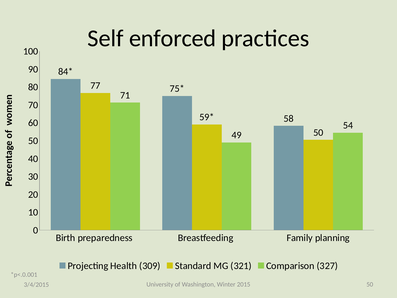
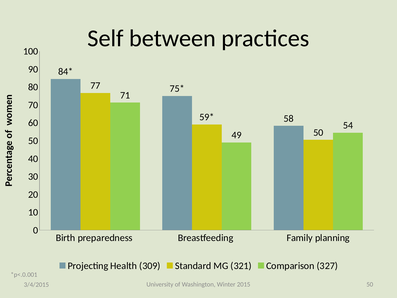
enforced: enforced -> between
